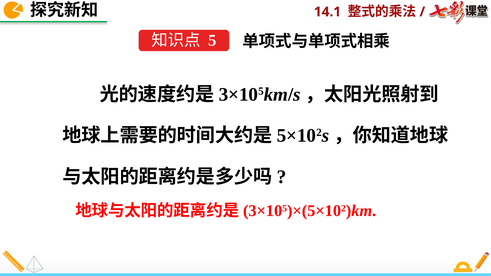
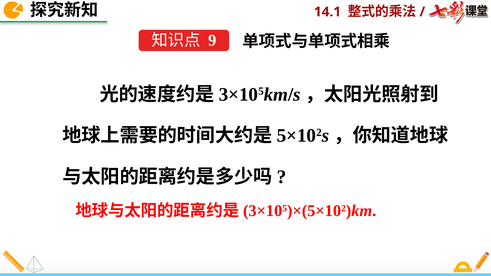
5: 5 -> 9
